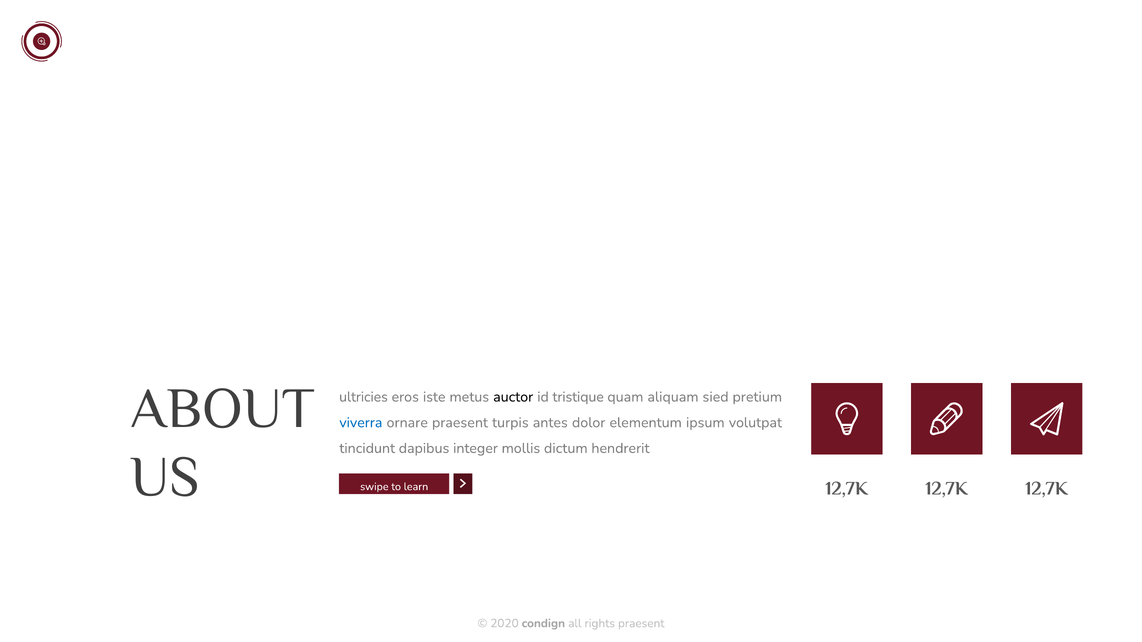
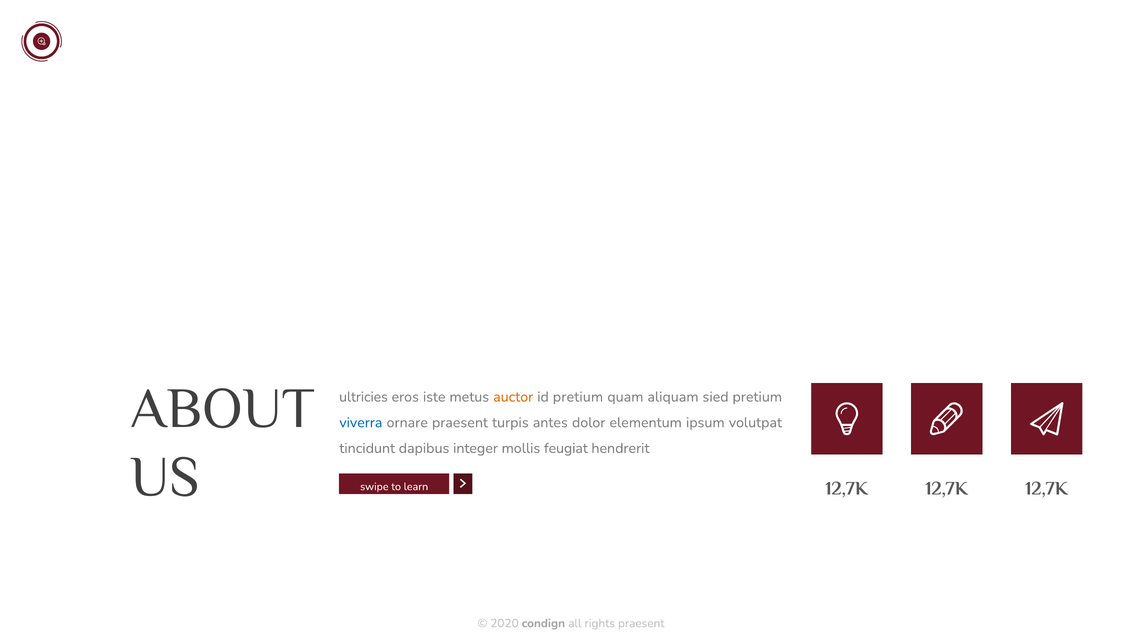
auctor colour: black -> orange
id tristique: tristique -> pretium
dictum: dictum -> feugiat
